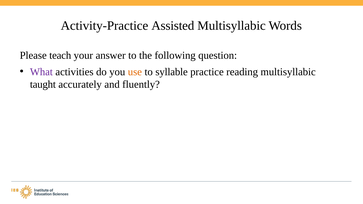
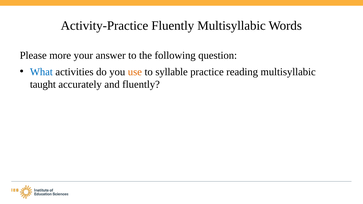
Activity-Practice Assisted: Assisted -> Fluently
teach: teach -> more
What colour: purple -> blue
